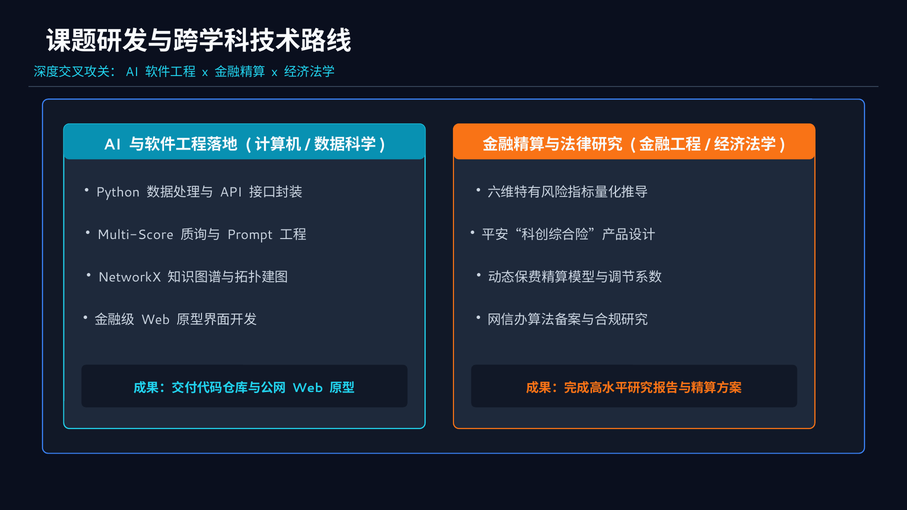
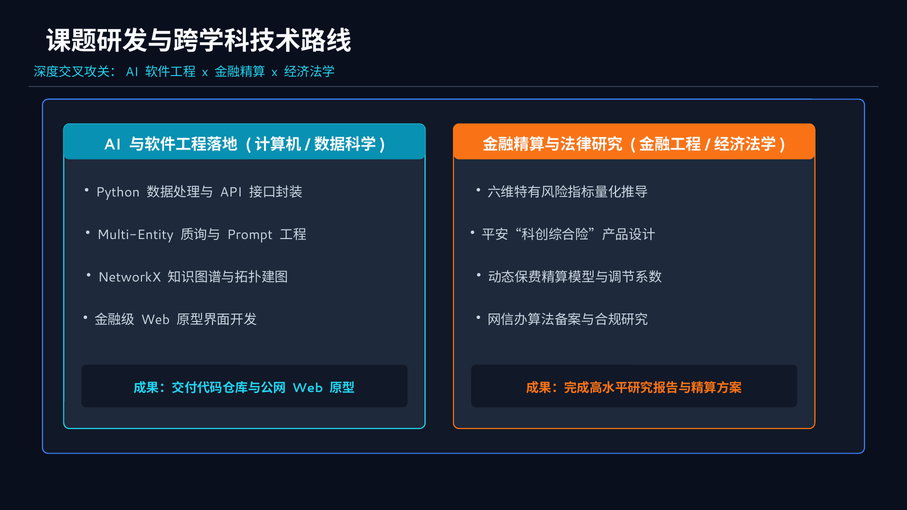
Multi-Score: Multi-Score -> Multi-Entity
